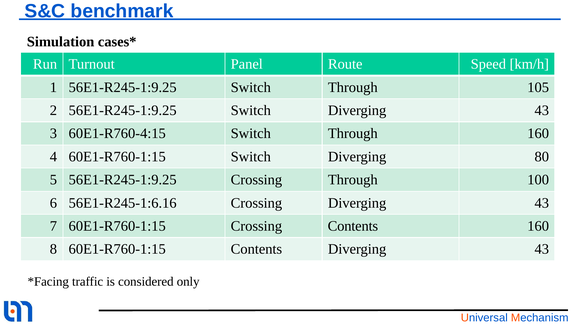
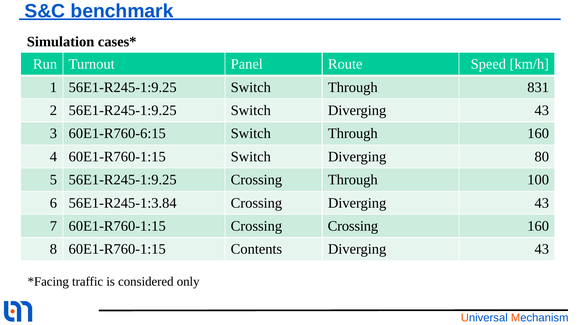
105: 105 -> 831
60E1-R760-4:15: 60E1-R760-4:15 -> 60E1-R760-6:15
56E1-R245-1:6.16: 56E1-R245-1:6.16 -> 56E1-R245-1:3.84
Crossing Contents: Contents -> Crossing
